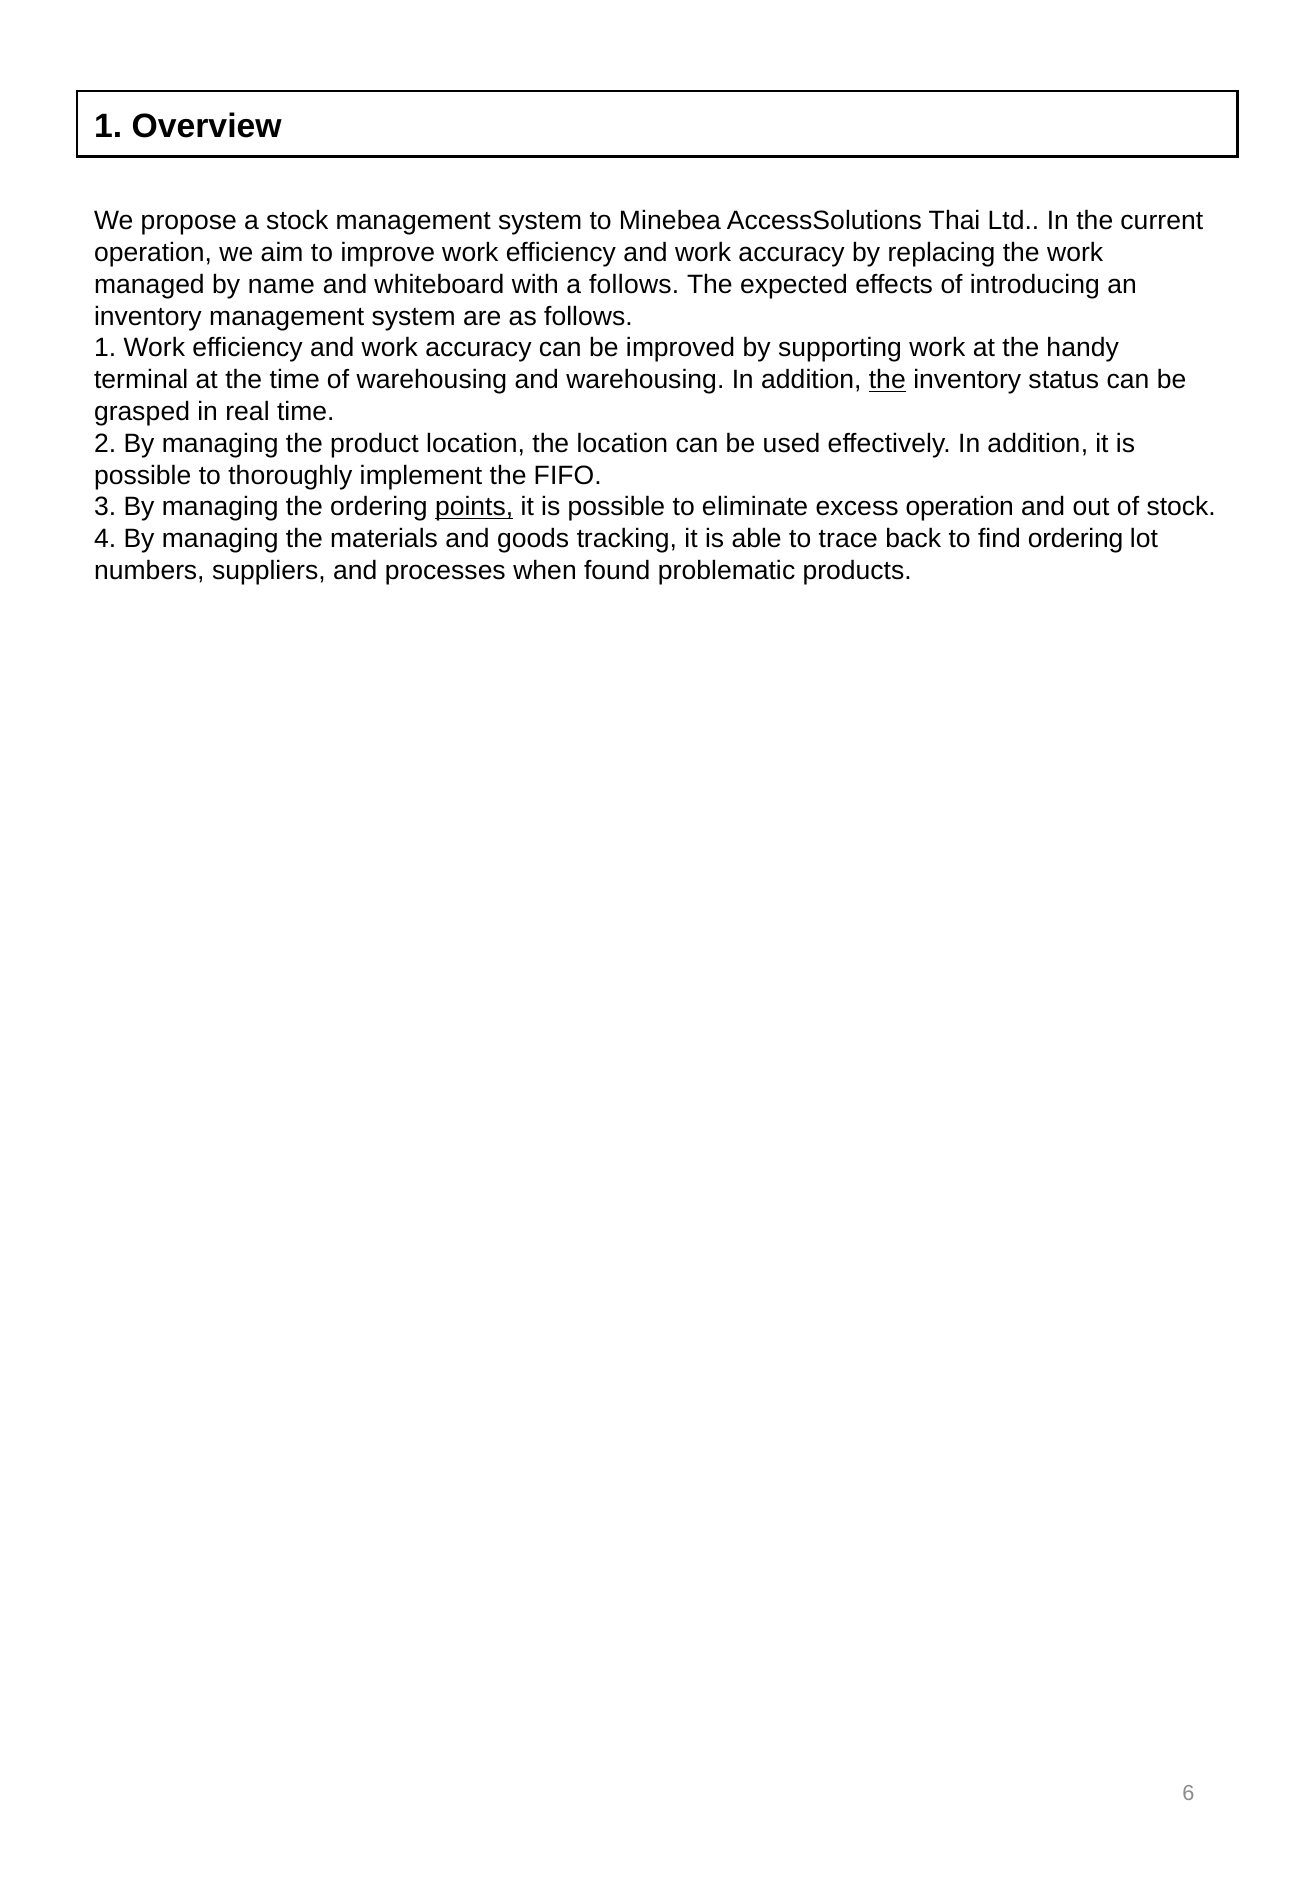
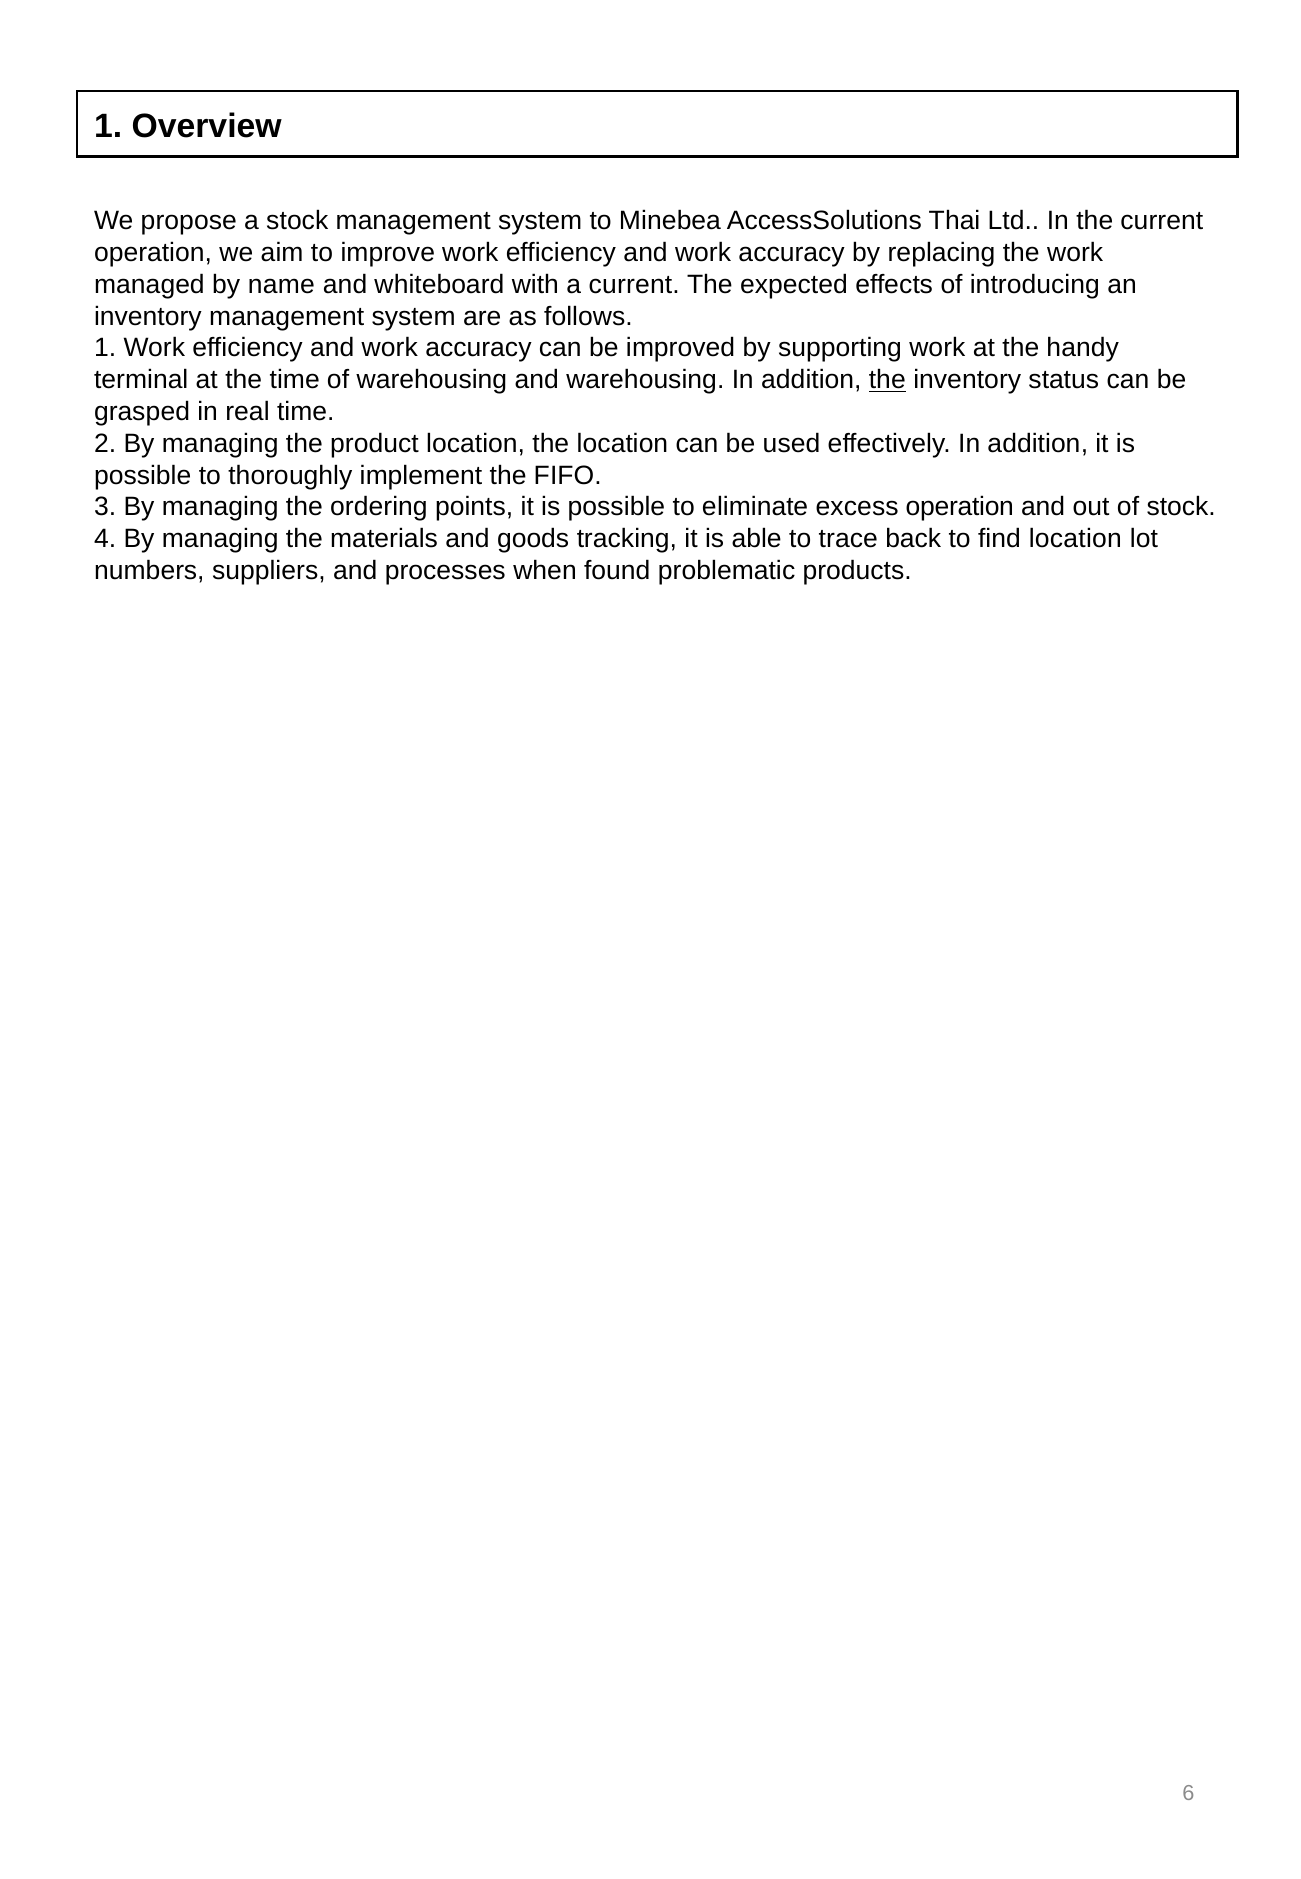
a follows: follows -> current
points underline: present -> none
find ordering: ordering -> location
